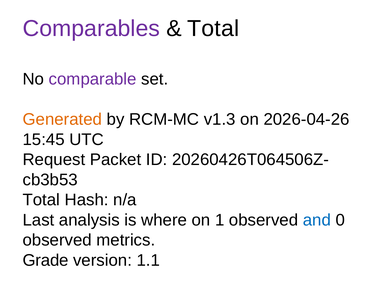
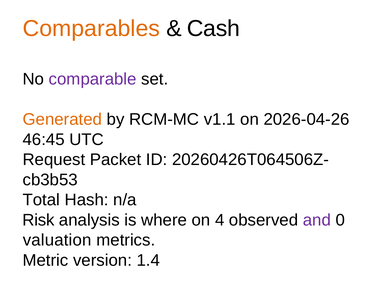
Comparables colour: purple -> orange
Total at (213, 29): Total -> Cash
v1.3: v1.3 -> v1.1
15:45: 15:45 -> 46:45
Last: Last -> Risk
1: 1 -> 4
and colour: blue -> purple
observed at (57, 241): observed -> valuation
Grade: Grade -> Metric
1.1: 1.1 -> 1.4
